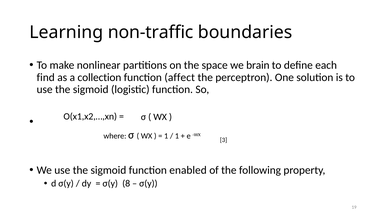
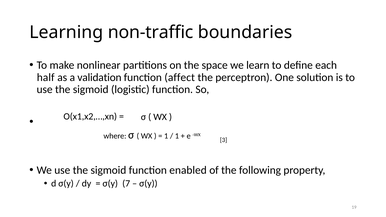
brain: brain -> learn
find: find -> half
collection: collection -> validation
8: 8 -> 7
